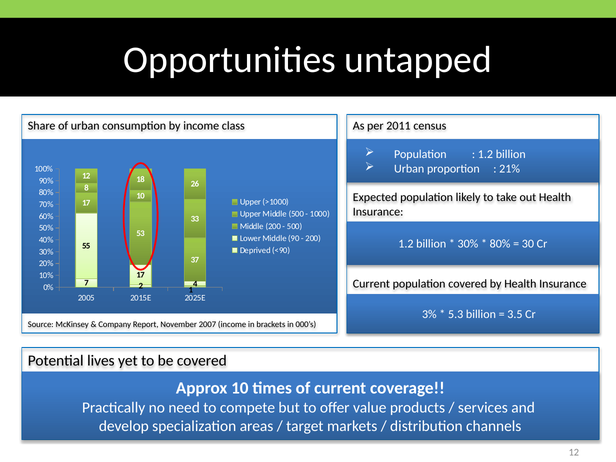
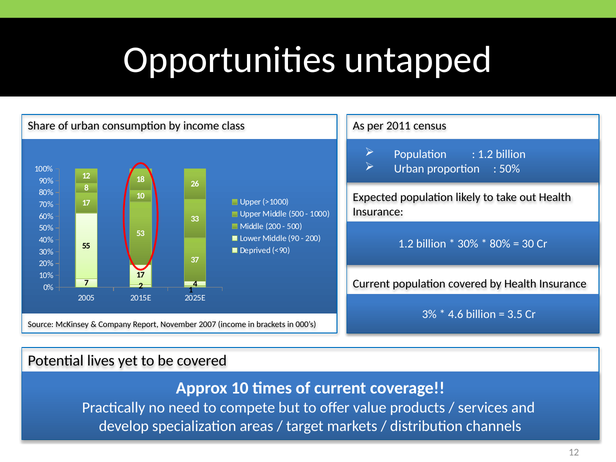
21% at (510, 169): 21% -> 50%
5.3: 5.3 -> 4.6
